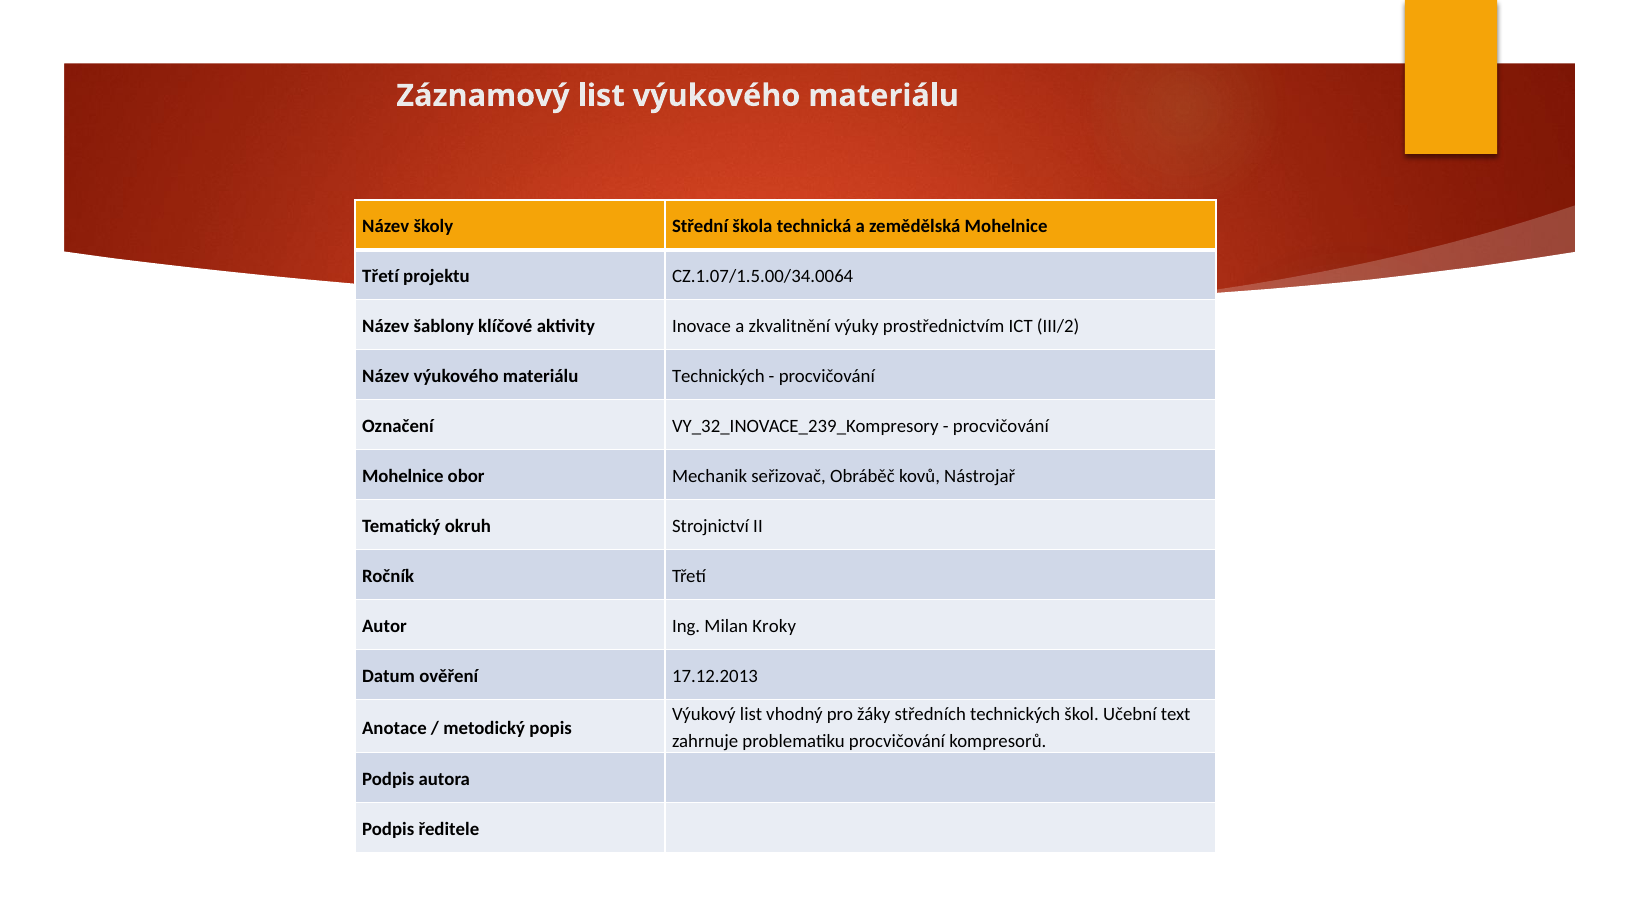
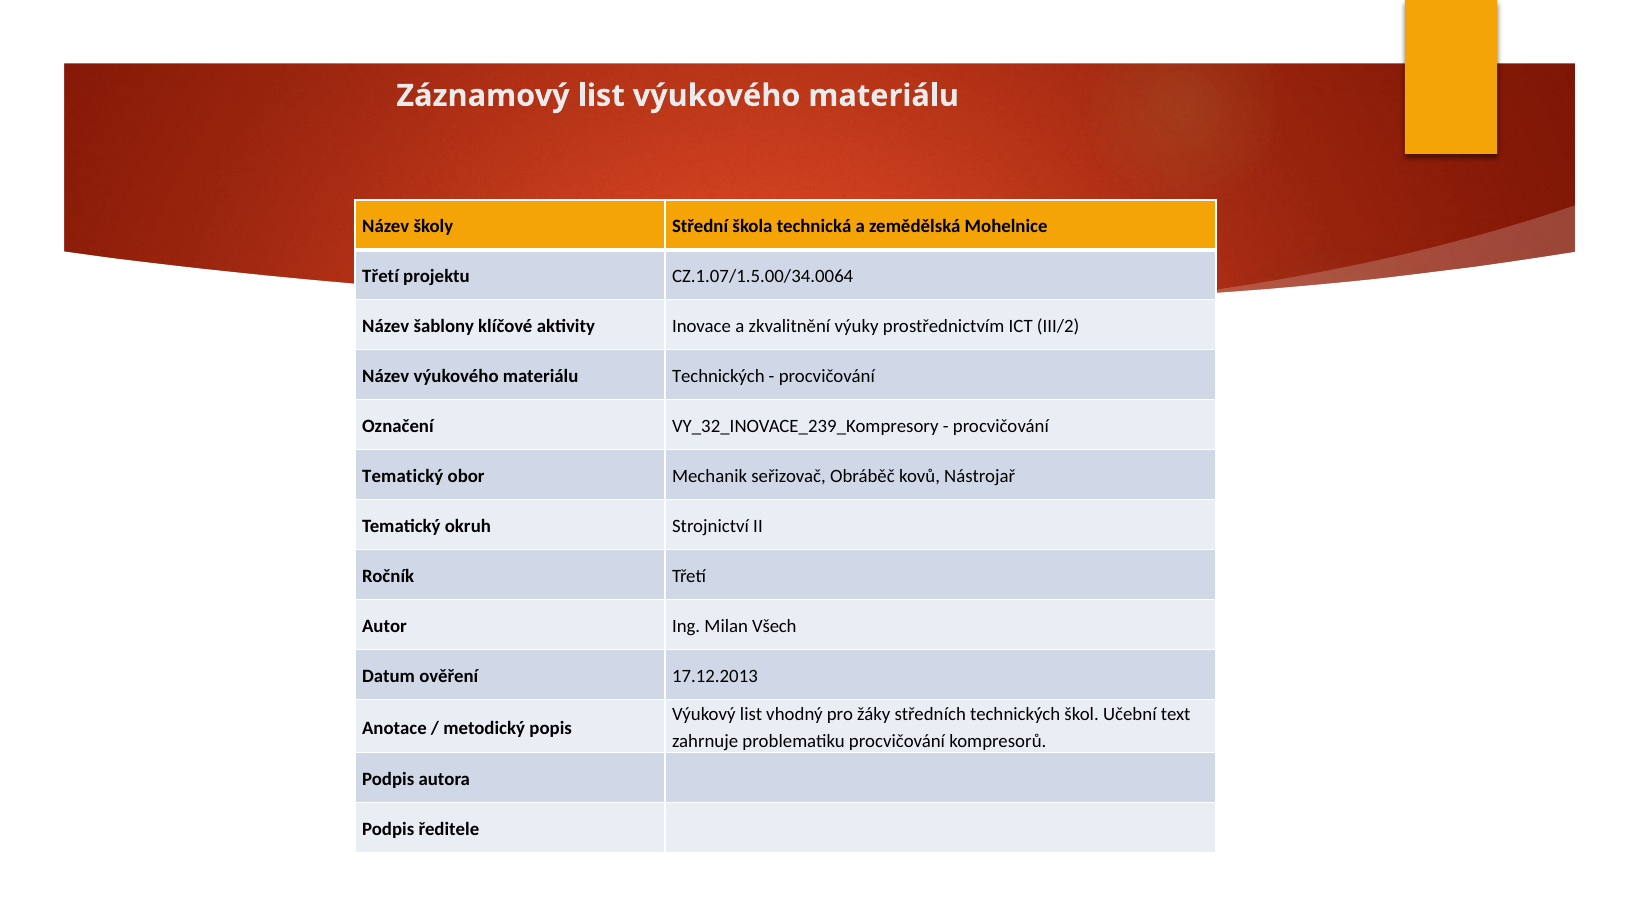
Mohelnice at (403, 476): Mohelnice -> Tematický
Kroky: Kroky -> Všech
